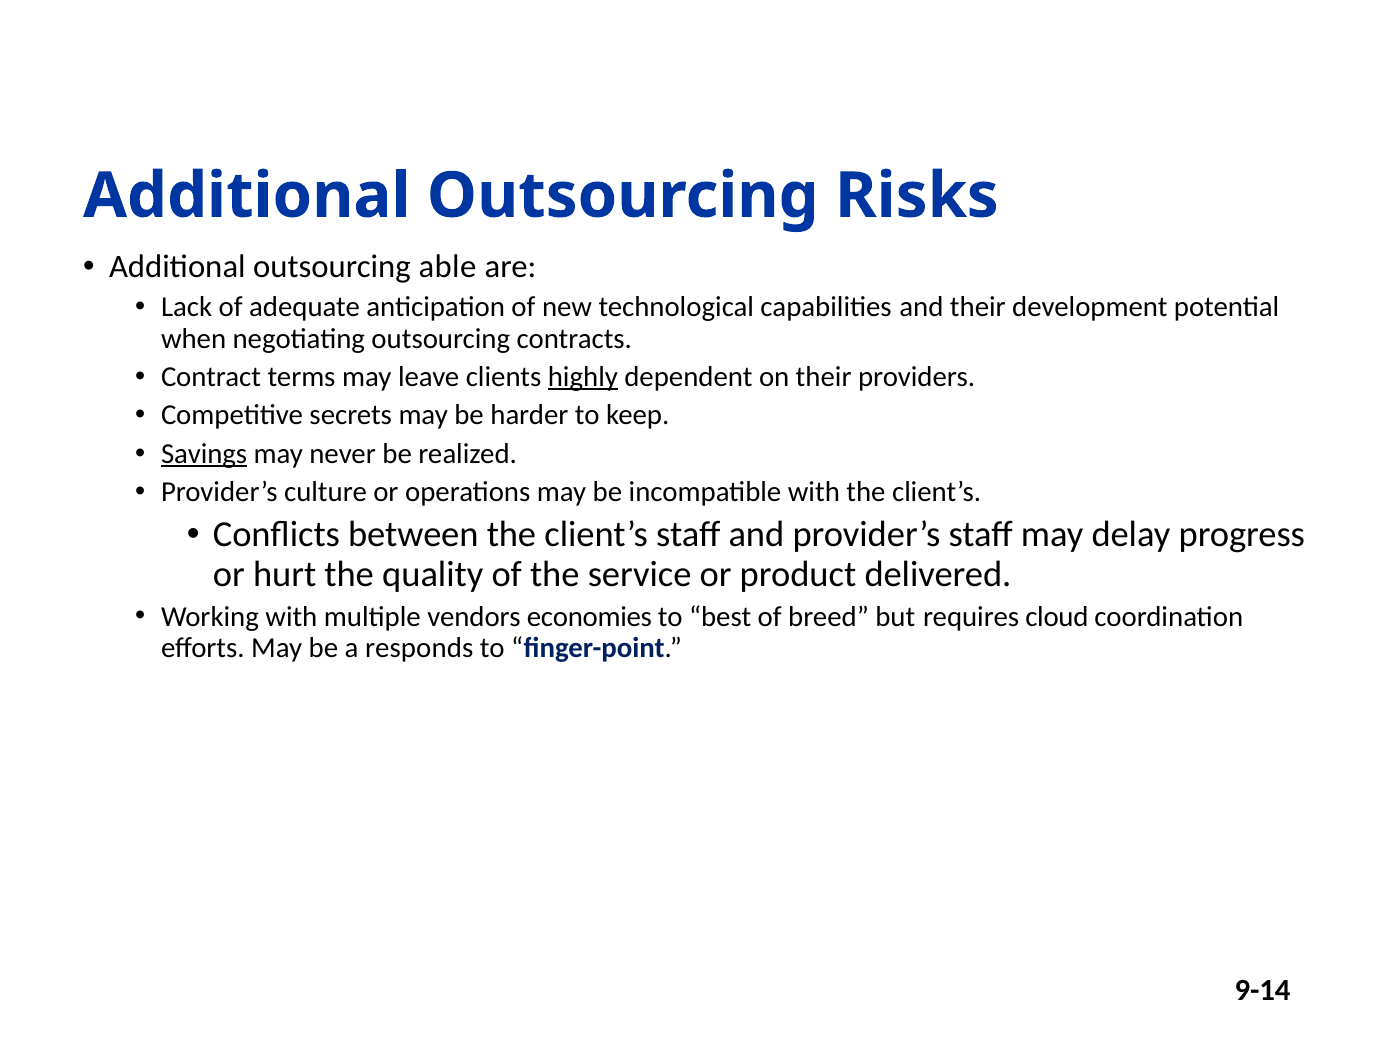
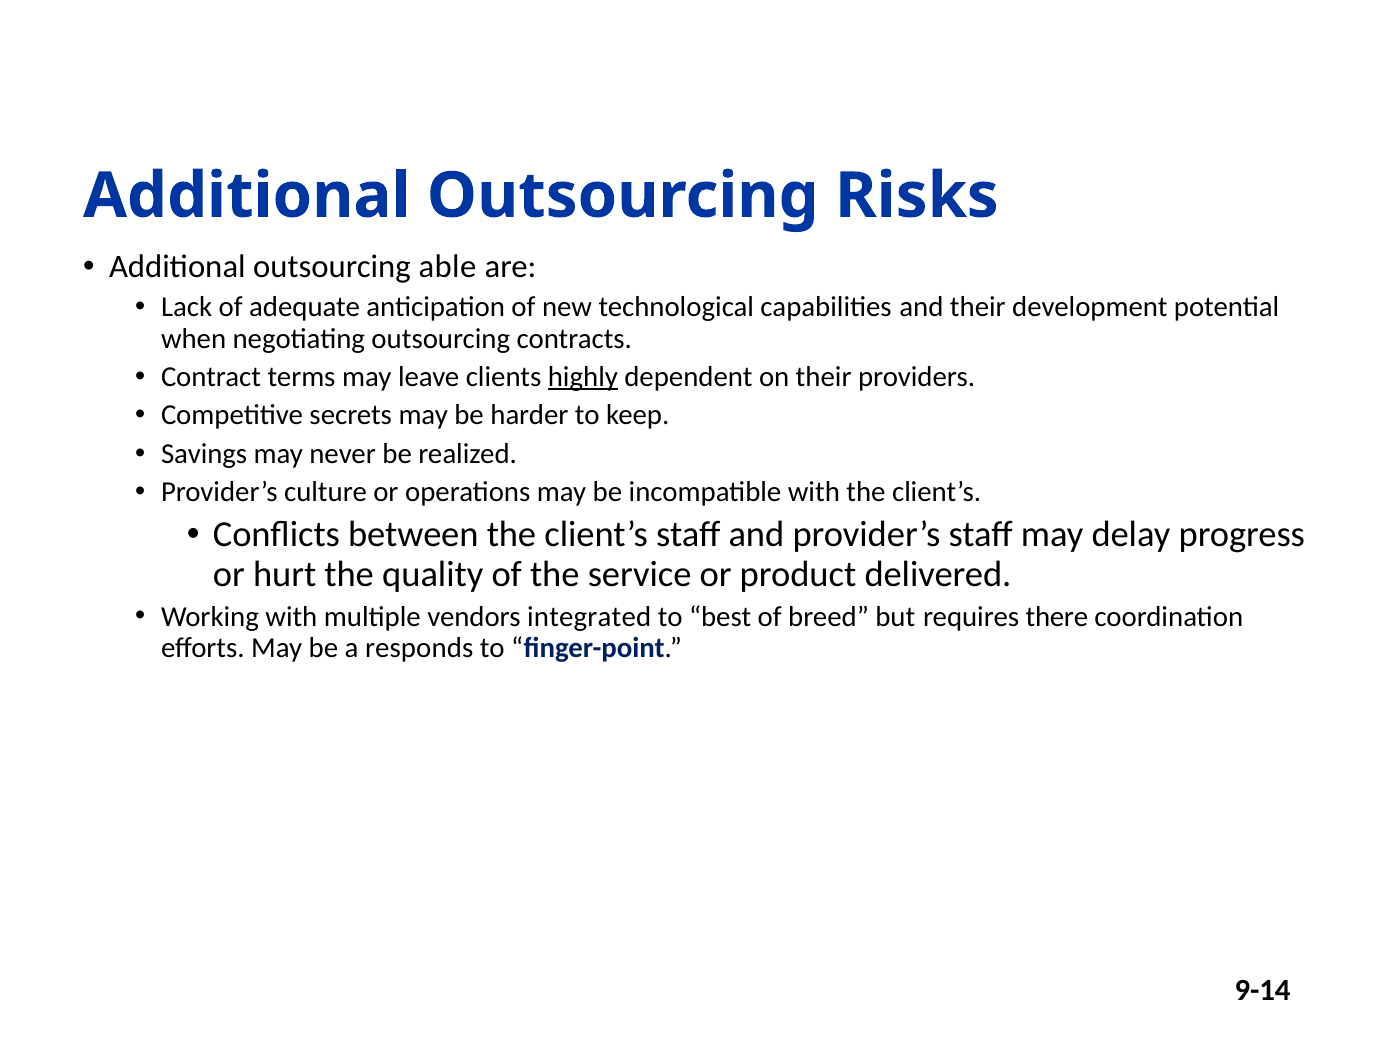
Savings underline: present -> none
economies: economies -> integrated
cloud: cloud -> there
